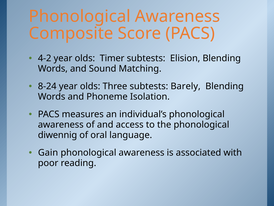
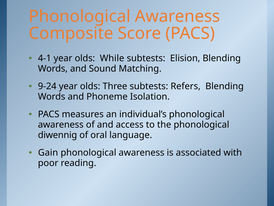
4-2: 4-2 -> 4-1
Timer: Timer -> While
8-24: 8-24 -> 9-24
Barely: Barely -> Refers
